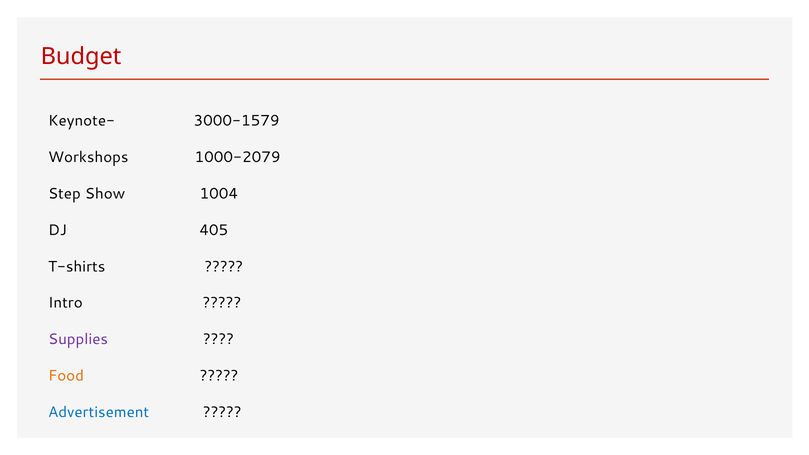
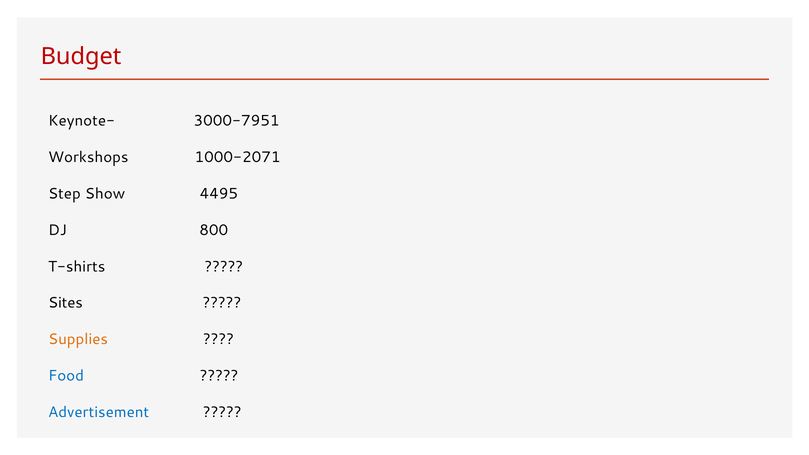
3000-1579: 3000-1579 -> 3000-7951
1000-2079: 1000-2079 -> 1000-2071
1004: 1004 -> 4495
405: 405 -> 800
Intro: Intro -> Sites
Supplies colour: purple -> orange
Food colour: orange -> blue
